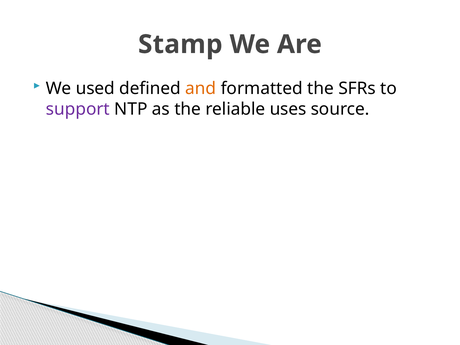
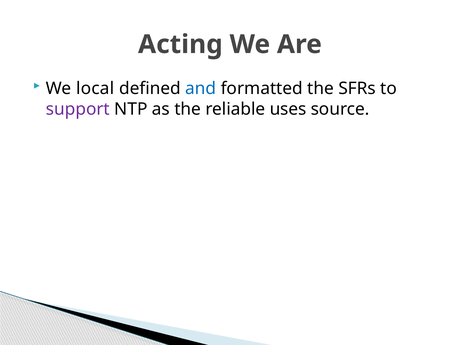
Stamp: Stamp -> Acting
used: used -> local
and colour: orange -> blue
